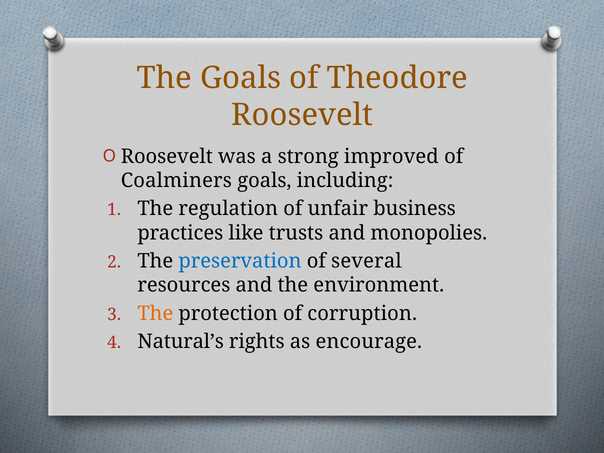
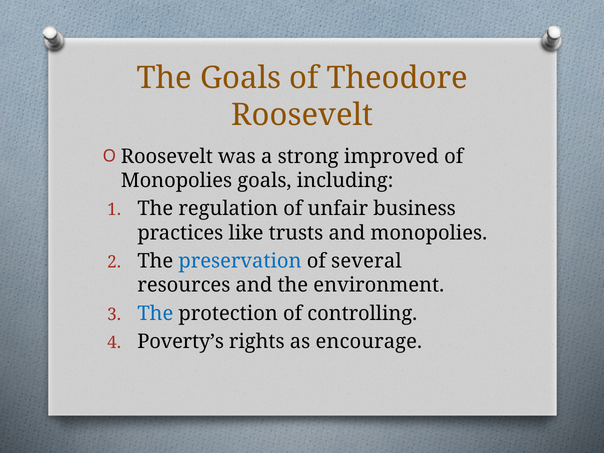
Coalminers at (176, 181): Coalminers -> Monopolies
The at (155, 314) colour: orange -> blue
corruption: corruption -> controlling
Natural’s: Natural’s -> Poverty’s
